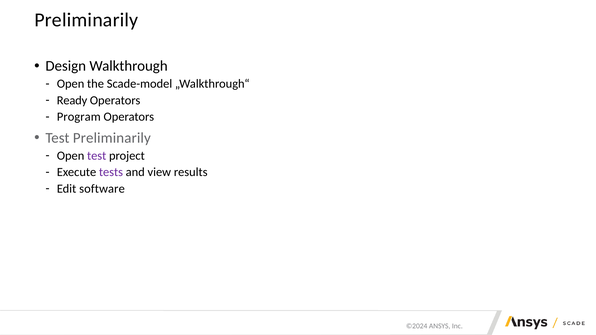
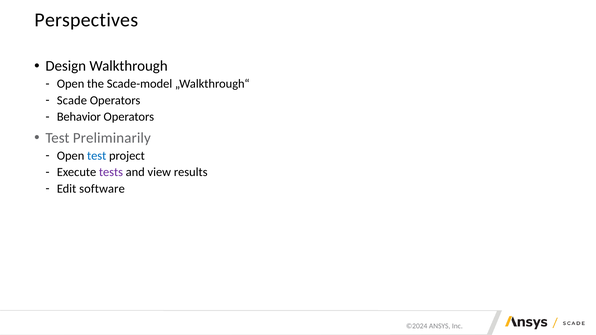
Preliminarily at (86, 20): Preliminarily -> Perspectives
Ready: Ready -> Scade
Program: Program -> Behavior
test at (97, 156) colour: purple -> blue
